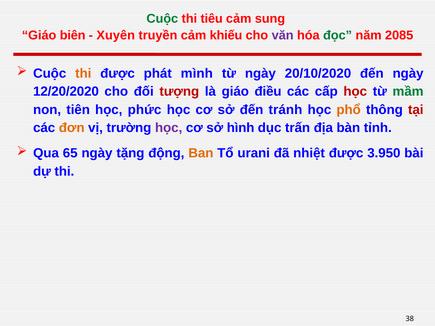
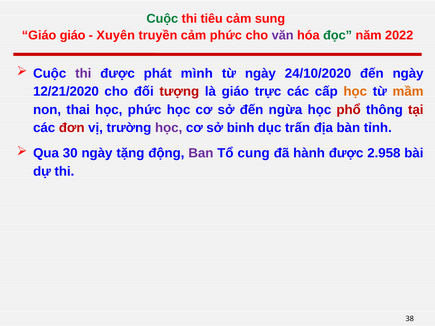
Giáo biên: biên -> giáo
cảm khiếu: khiếu -> phức
2085: 2085 -> 2022
thi at (83, 73) colour: orange -> purple
20/10/2020: 20/10/2020 -> 24/10/2020
12/20/2020: 12/20/2020 -> 12/21/2020
điều: điều -> trực
học at (355, 92) colour: red -> orange
mầm colour: green -> orange
tiên: tiên -> thai
tránh: tránh -> ngừa
phổ colour: orange -> red
đơn colour: orange -> red
hình: hình -> binh
65: 65 -> 30
Ban colour: orange -> purple
urani: urani -> cung
nhiệt: nhiệt -> hành
3.950: 3.950 -> 2.958
